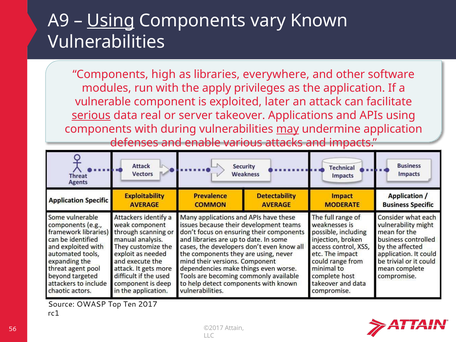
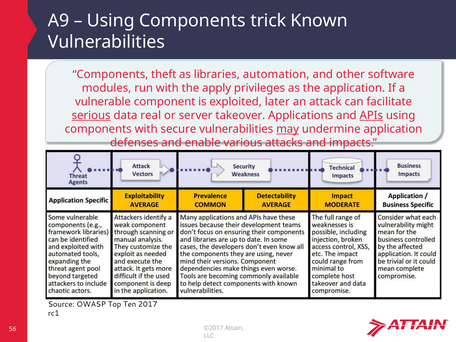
Using at (111, 21) underline: present -> none
vary: vary -> trick
high: high -> theft
everywhere: everywhere -> automation
APIs underline: none -> present
during: during -> secure
